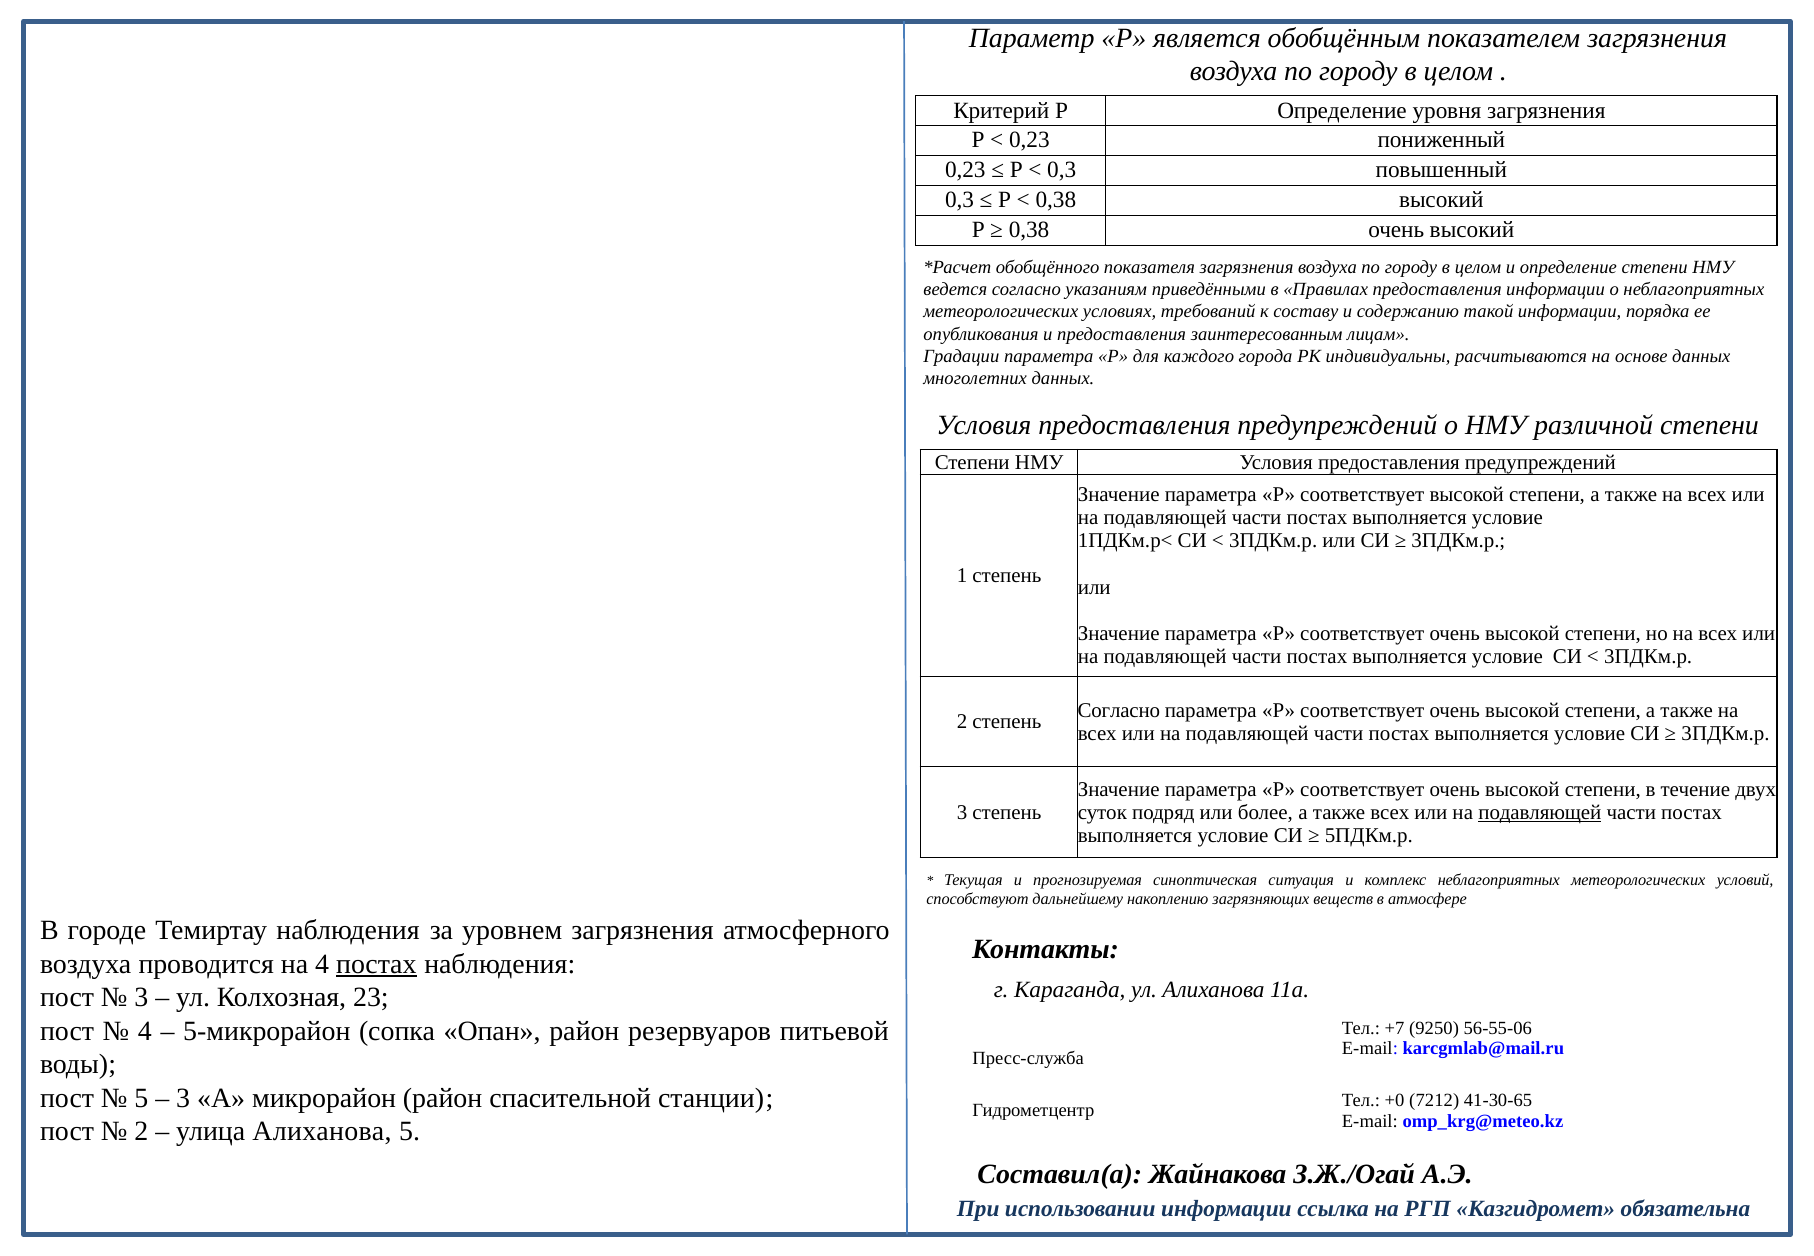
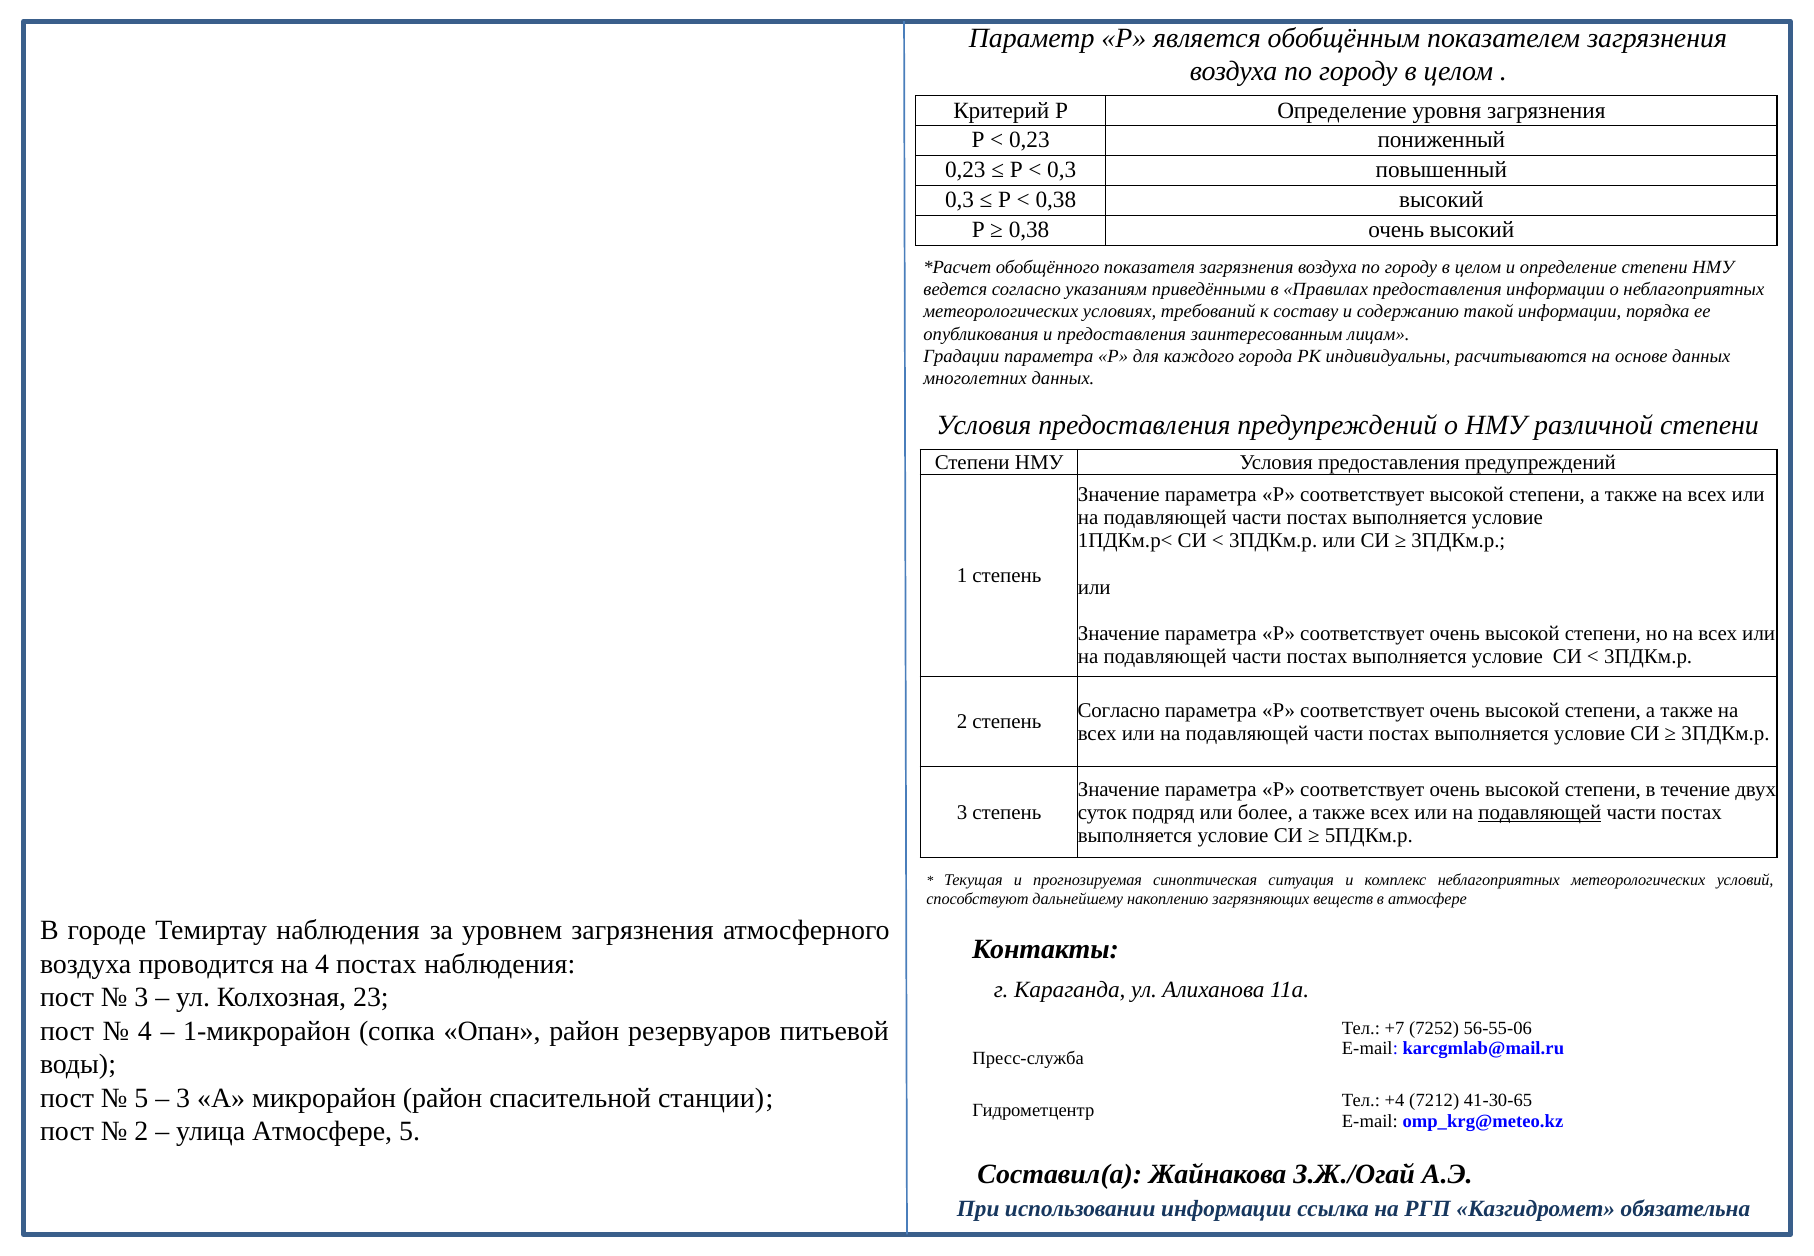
постах at (376, 964) underline: present -> none
5-микрорайон: 5-микрорайон -> 1-микрорайон
9250: 9250 -> 7252
+0: +0 -> +4
улица Алиханова: Алиханова -> Атмосфере
